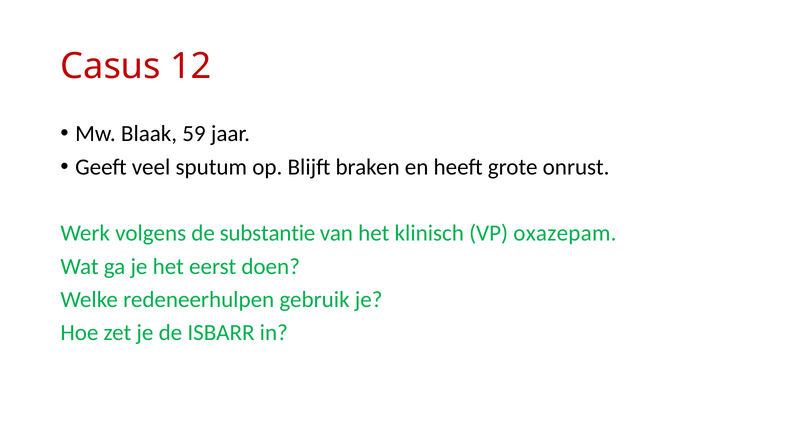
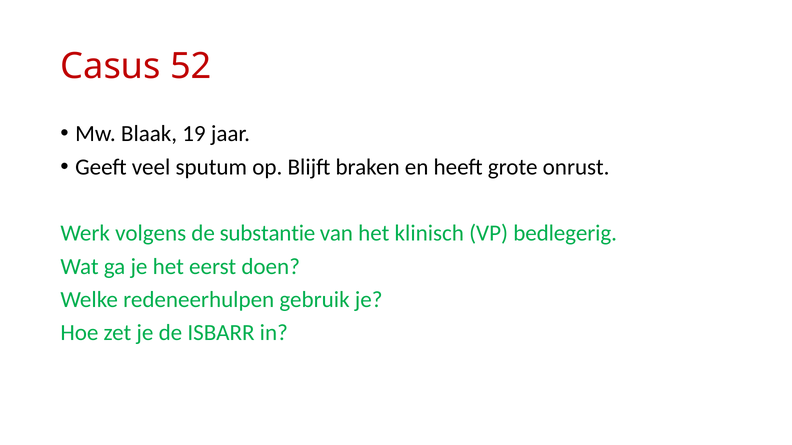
12: 12 -> 52
59: 59 -> 19
oxazepam: oxazepam -> bedlegerig
